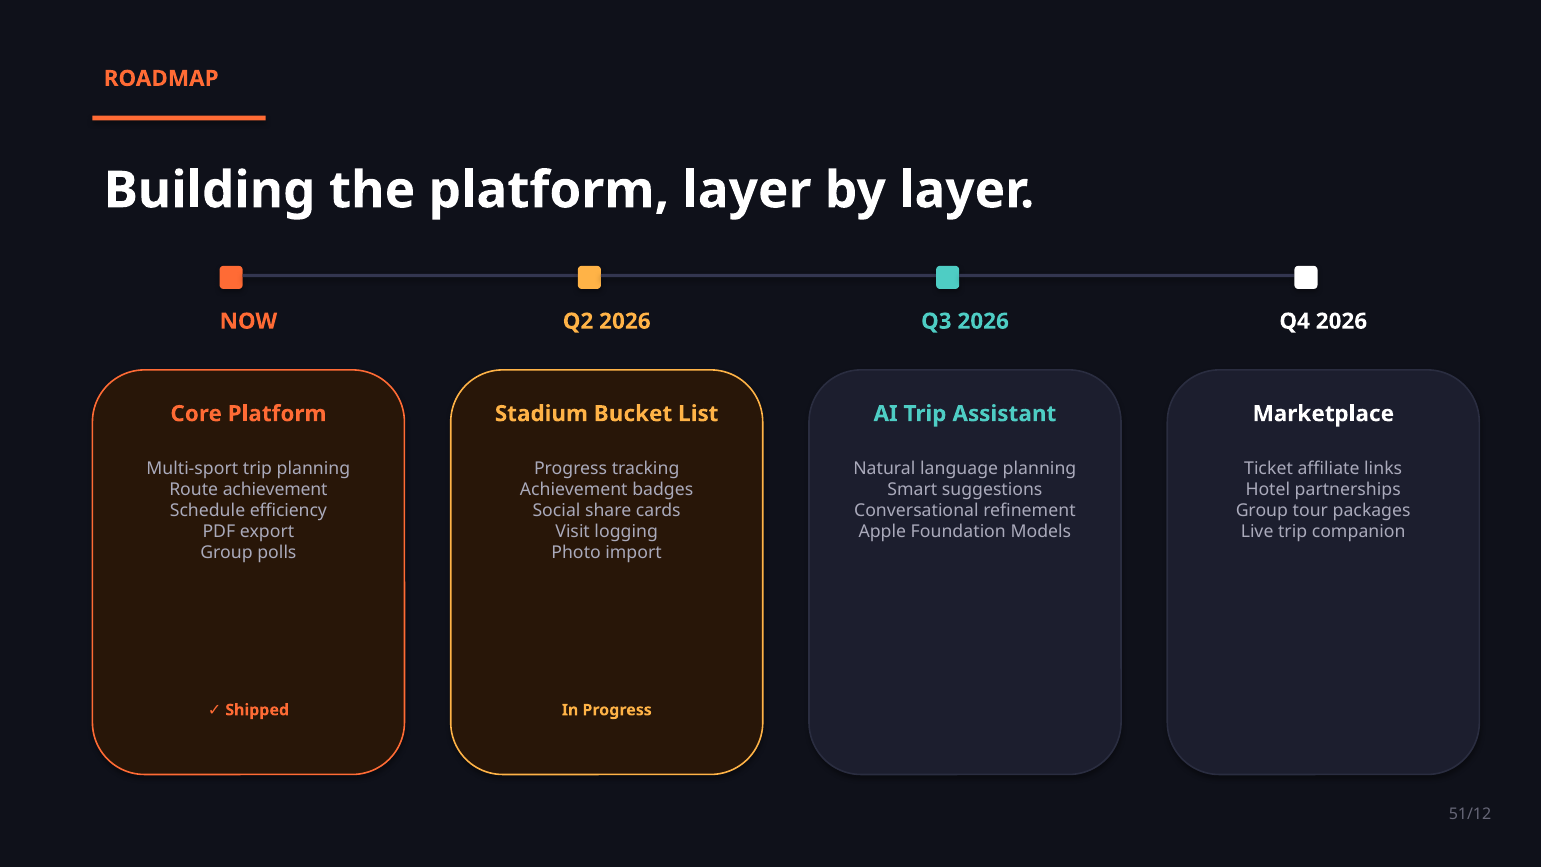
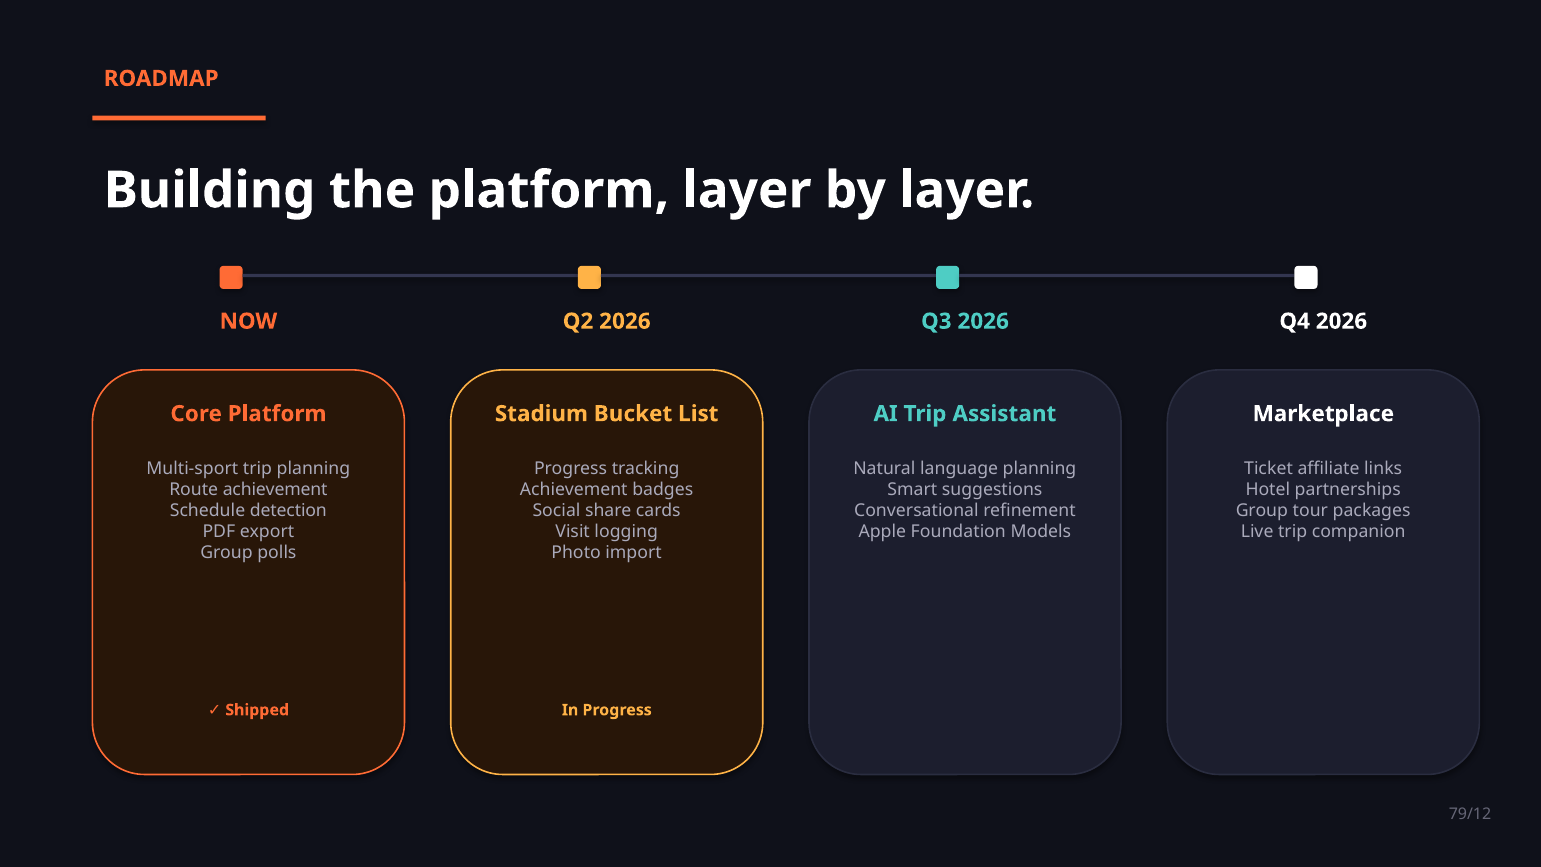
efficiency: efficiency -> detection
51/12: 51/12 -> 79/12
